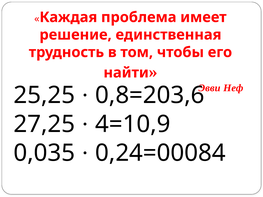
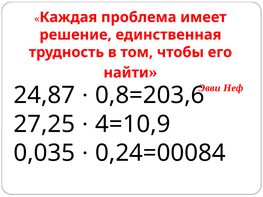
25,25: 25,25 -> 24,87
